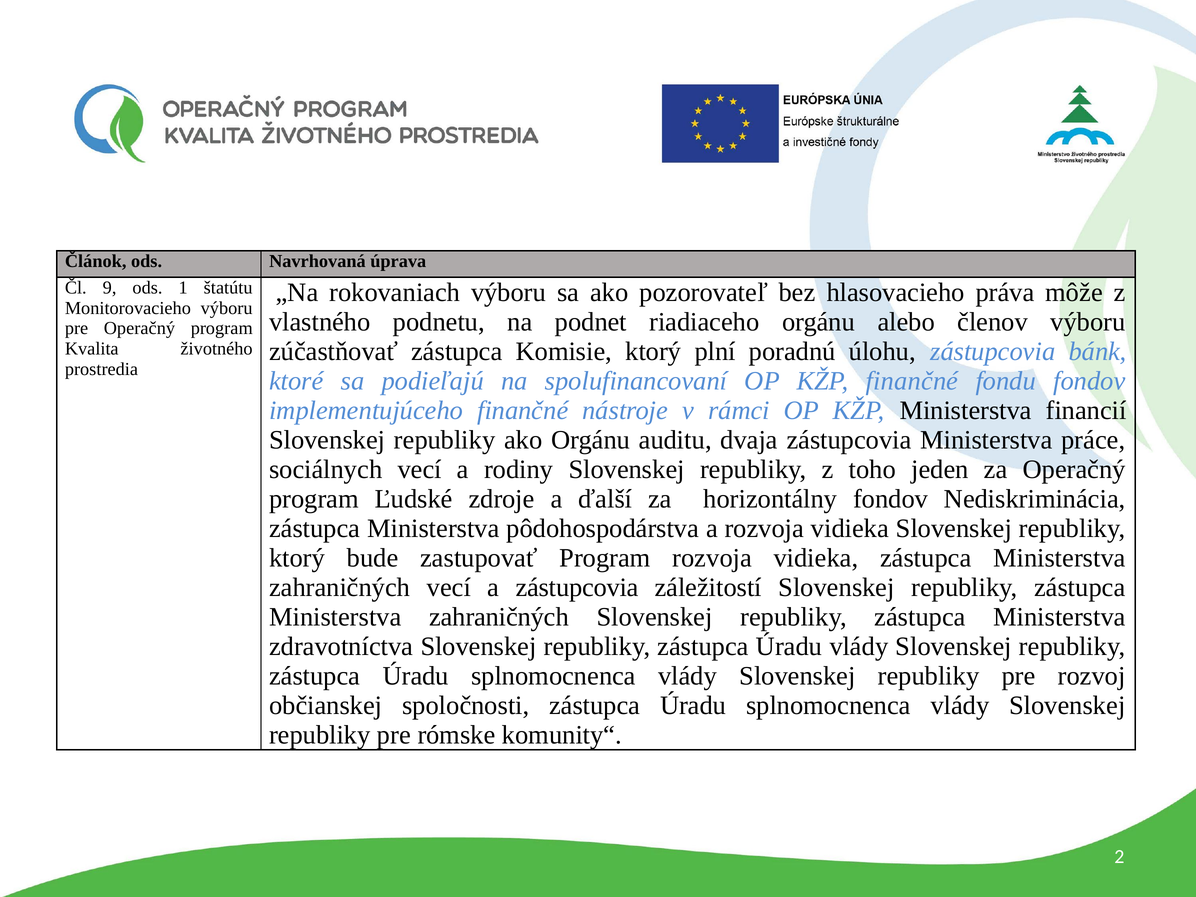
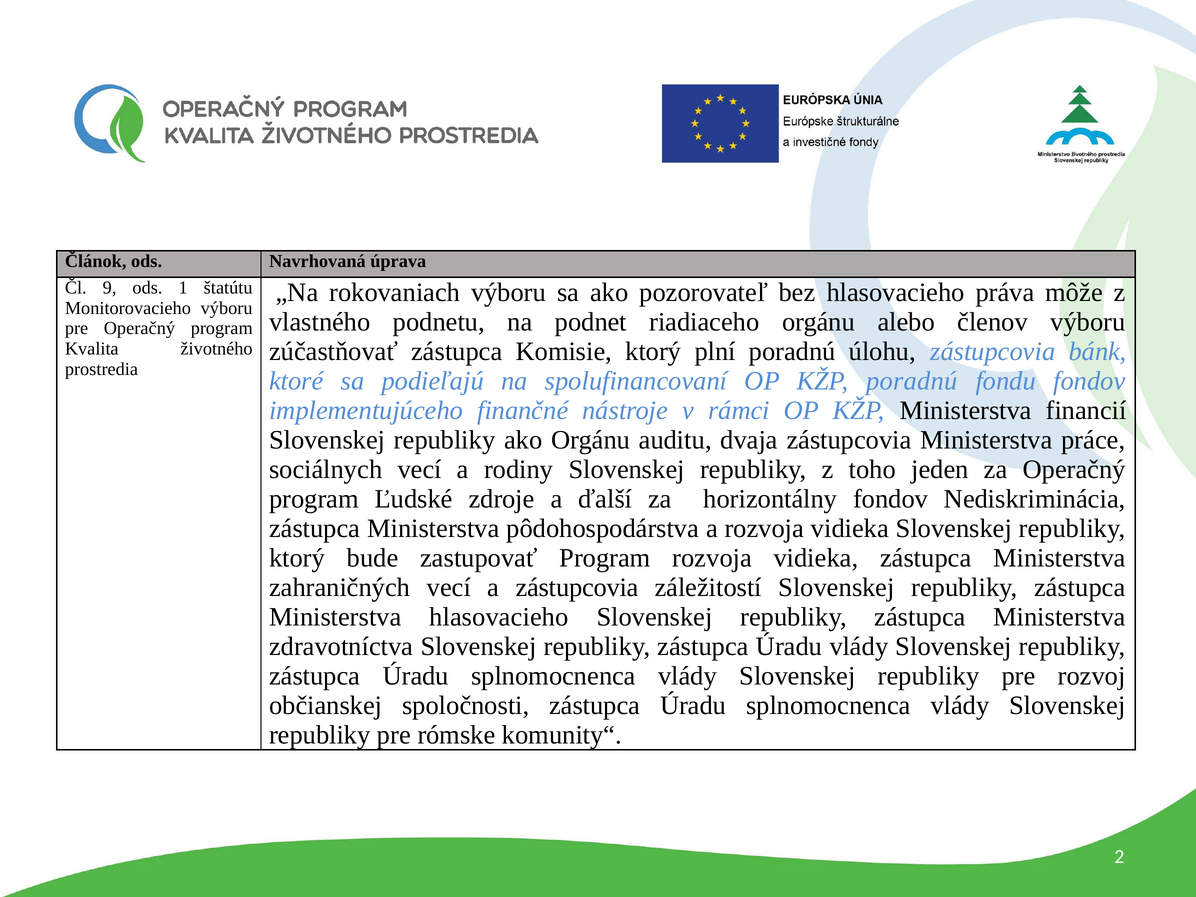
KŽP finančné: finančné -> poradnú
zahraničných at (499, 617): zahraničných -> hlasovacieho
